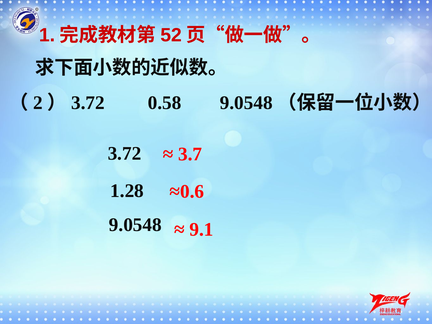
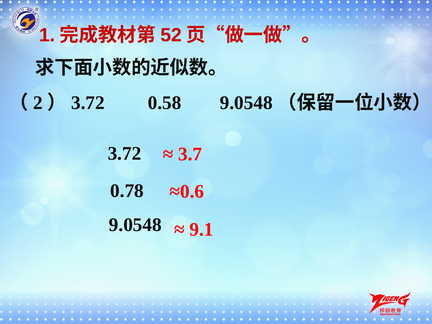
1.28: 1.28 -> 0.78
